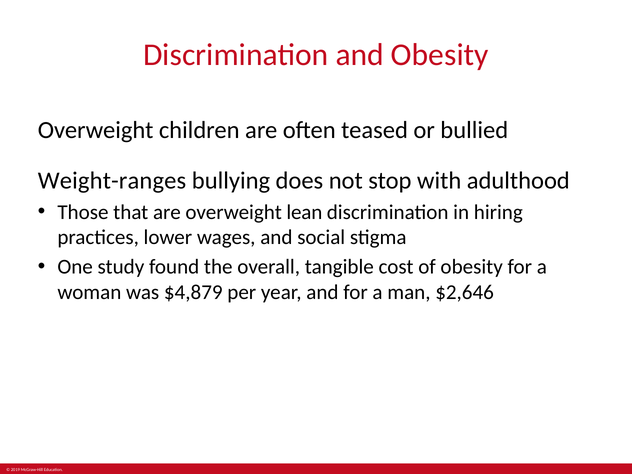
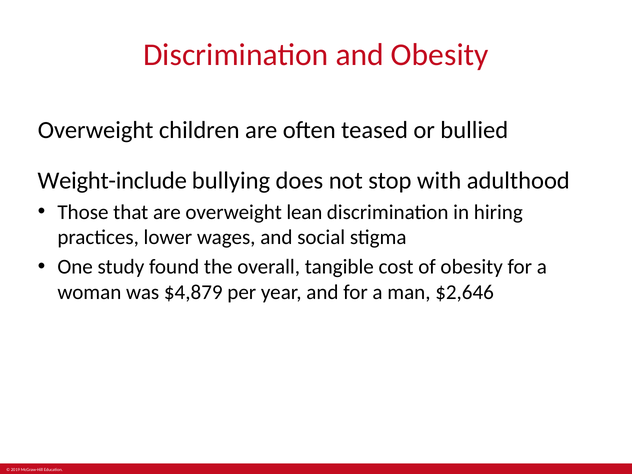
Weight-ranges: Weight-ranges -> Weight-include
